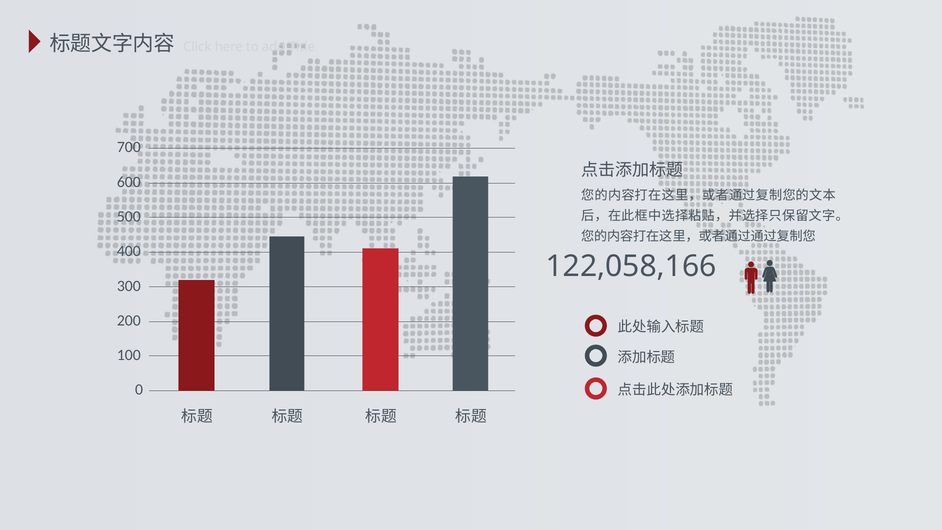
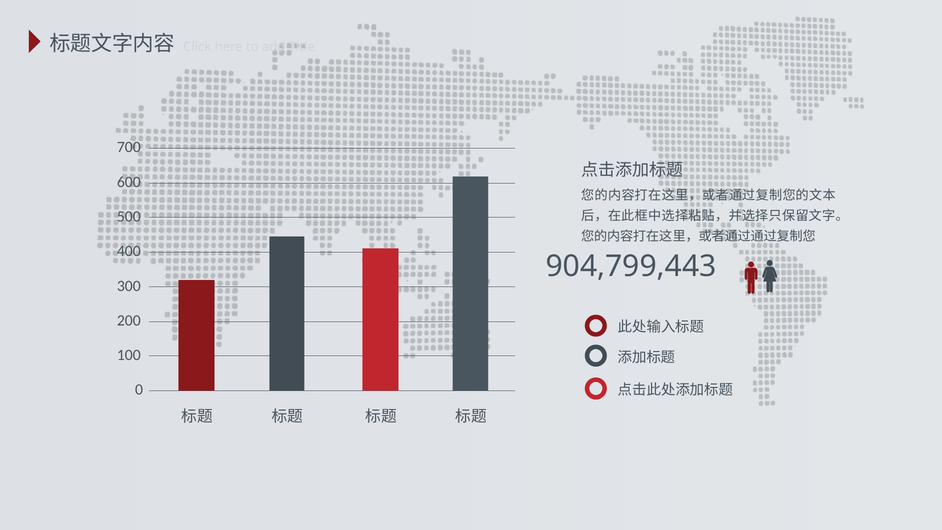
122,058,166: 122,058,166 -> 904,799,443
